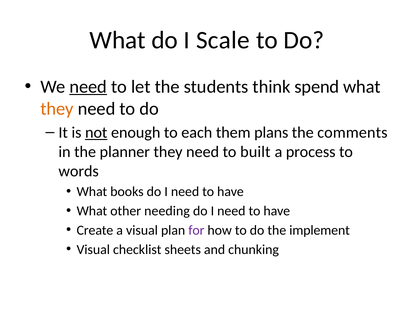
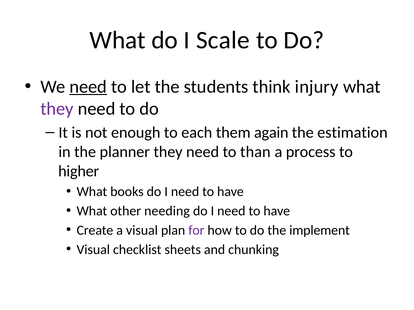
spend: spend -> injury
they at (57, 109) colour: orange -> purple
not underline: present -> none
plans: plans -> again
comments: comments -> estimation
built: built -> than
words: words -> higher
